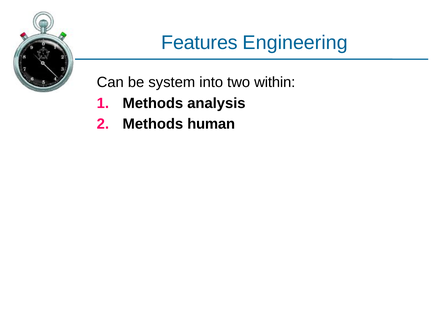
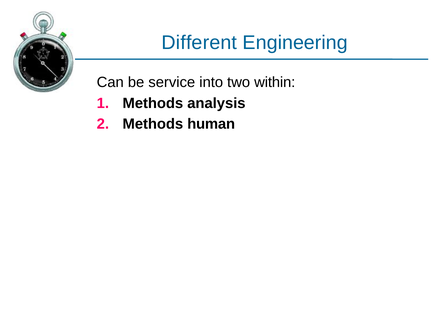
Features: Features -> Different
system: system -> service
